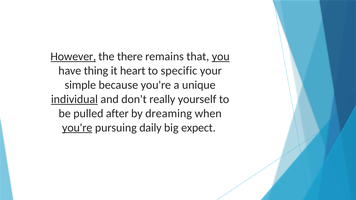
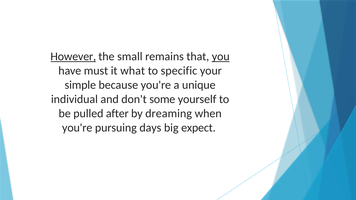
there: there -> small
thing: thing -> must
heart: heart -> what
individual underline: present -> none
really: really -> some
you're at (77, 128) underline: present -> none
daily: daily -> days
